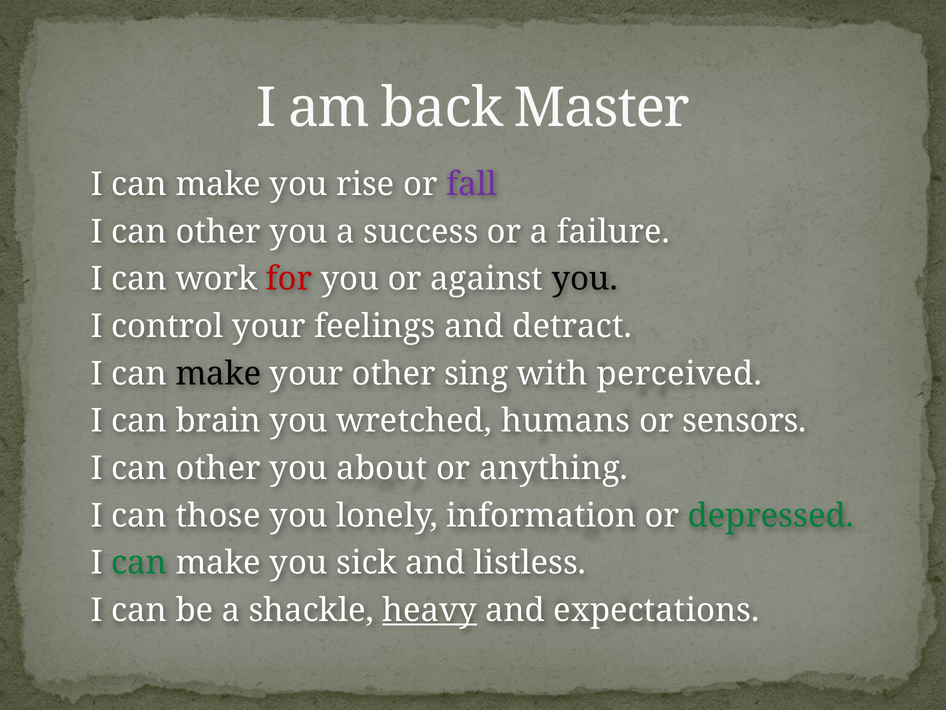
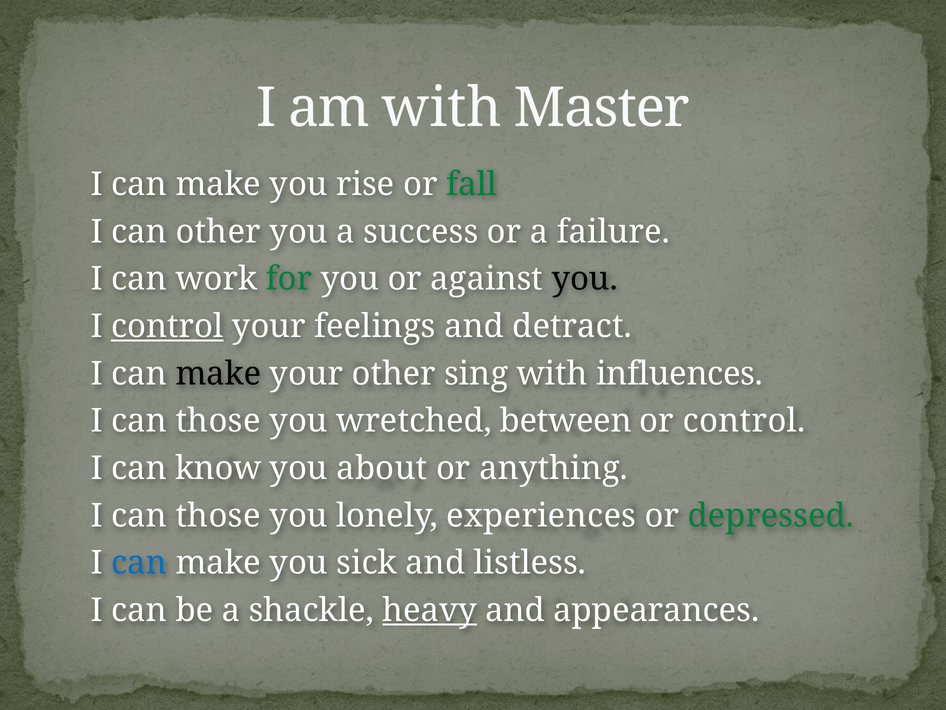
am back: back -> with
fall colour: purple -> green
for colour: red -> green
control at (167, 326) underline: none -> present
perceived: perceived -> influences
brain at (218, 421): brain -> those
humans: humans -> between
or sensors: sensors -> control
other at (218, 468): other -> know
information: information -> experiences
can at (139, 563) colour: green -> blue
expectations: expectations -> appearances
